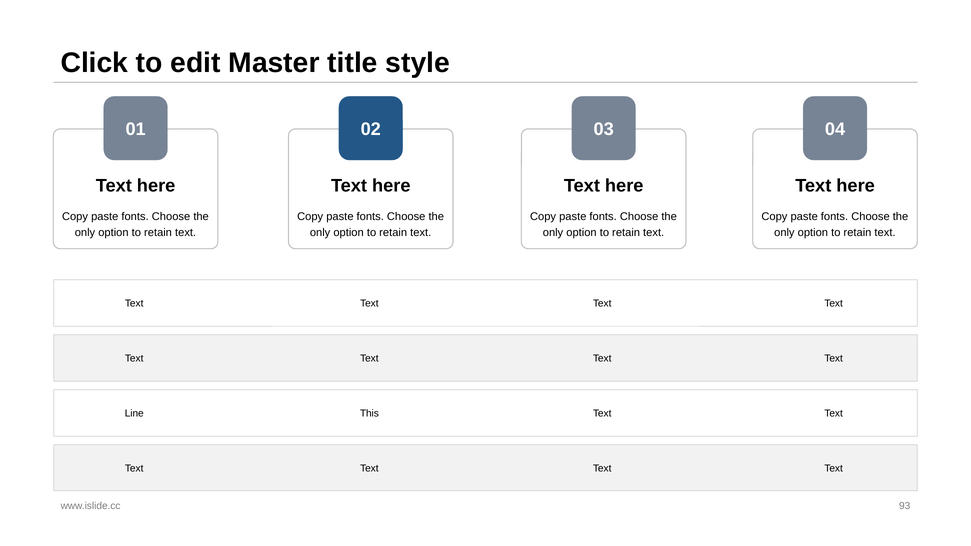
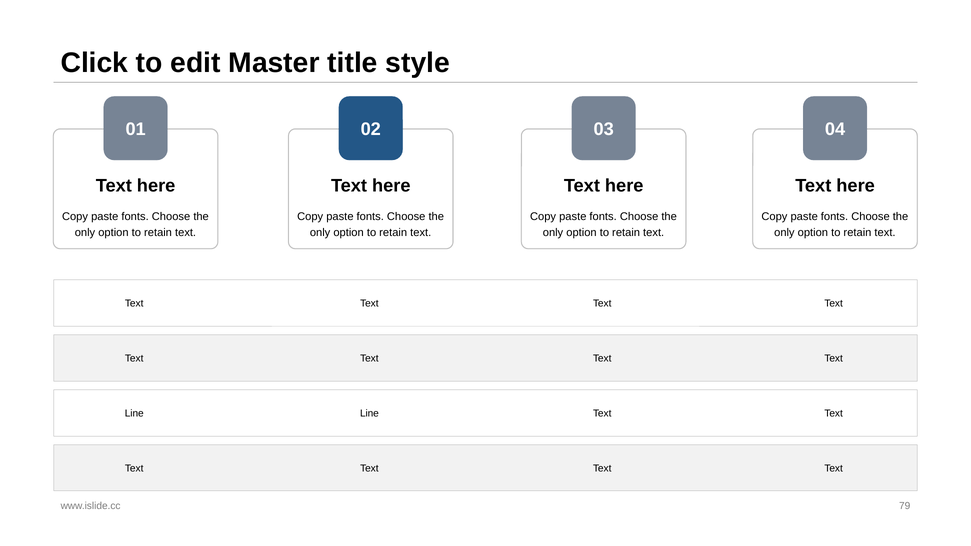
This at (369, 414): This -> Line
93: 93 -> 79
